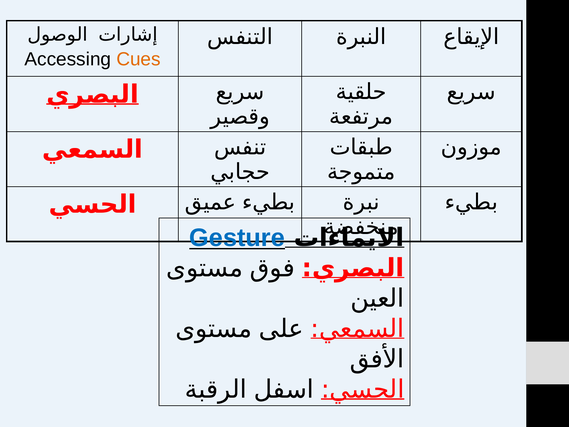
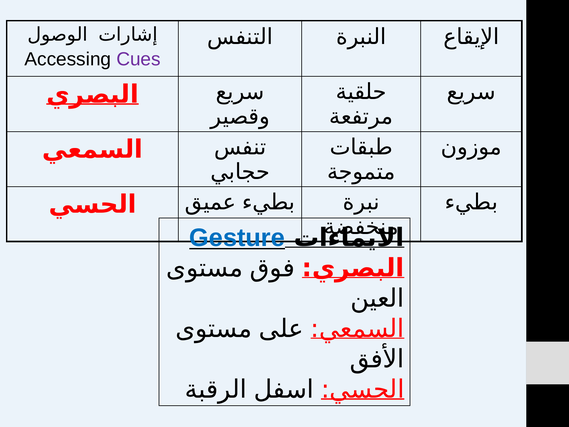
Cues colour: orange -> purple
